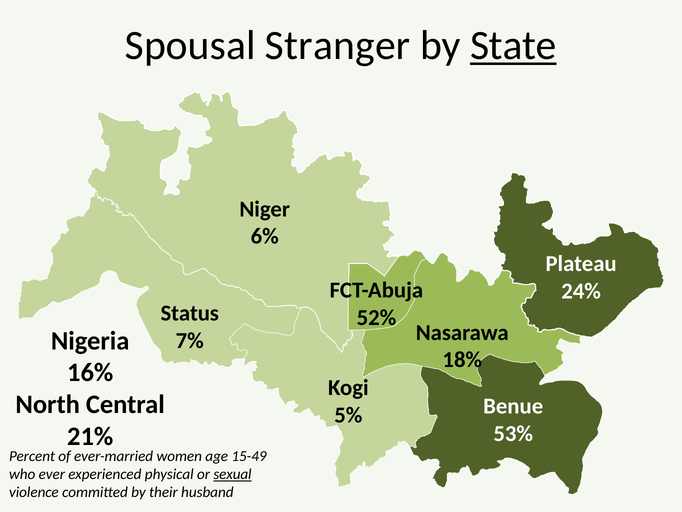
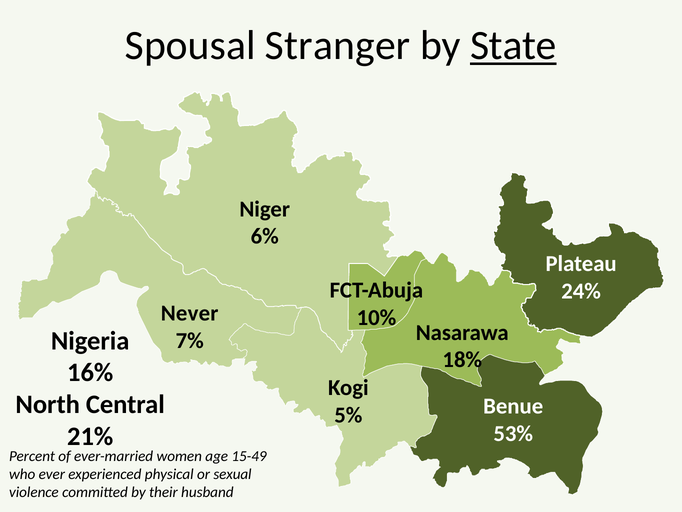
Status: Status -> Never
52%: 52% -> 10%
sexual underline: present -> none
